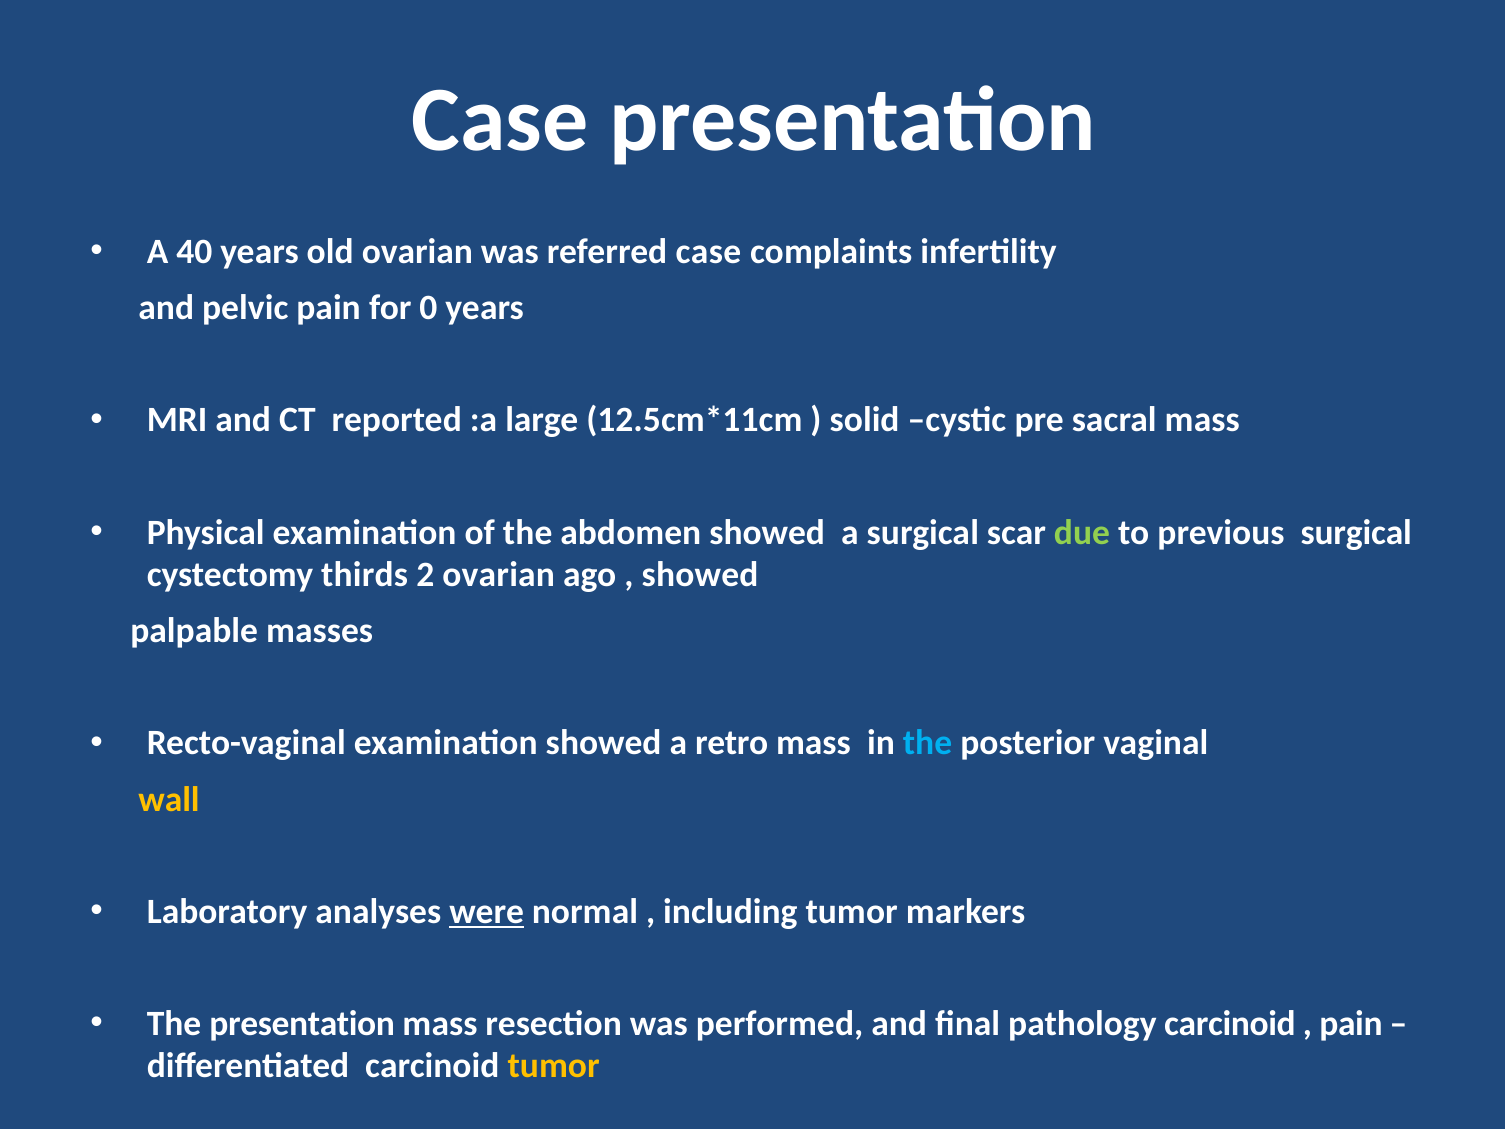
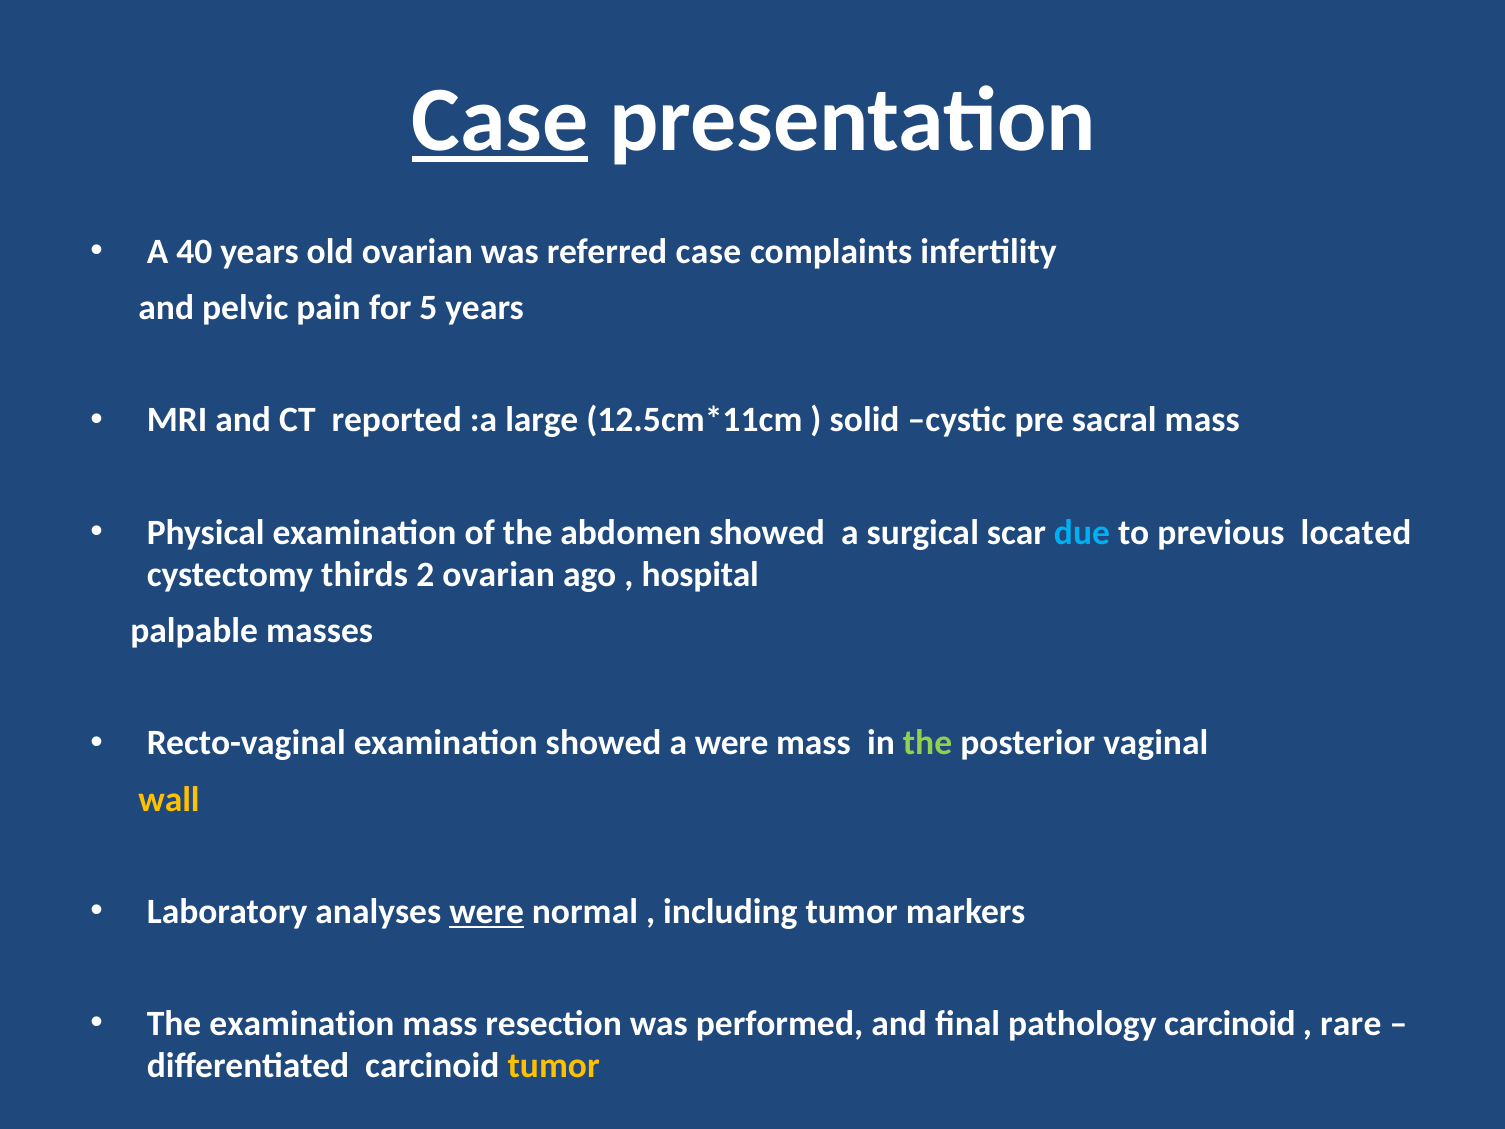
Case at (500, 120) underline: none -> present
0: 0 -> 5
due colour: light green -> light blue
previous surgical: surgical -> located
showed at (700, 575): showed -> hospital
a retro: retro -> were
the at (928, 743) colour: light blue -> light green
The presentation: presentation -> examination
pain at (1351, 1023): pain -> rare
